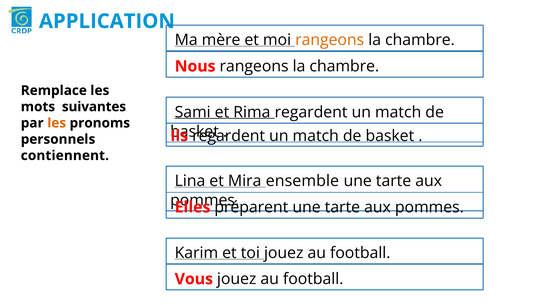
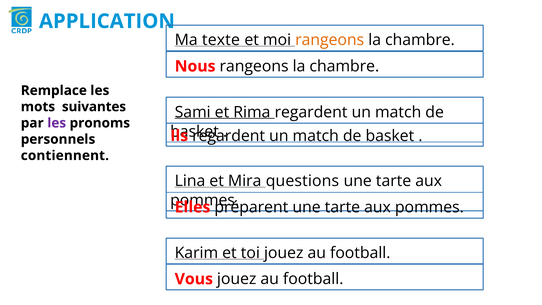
mère: mère -> texte
les at (57, 123) colour: orange -> purple
ensemble: ensemble -> questions
